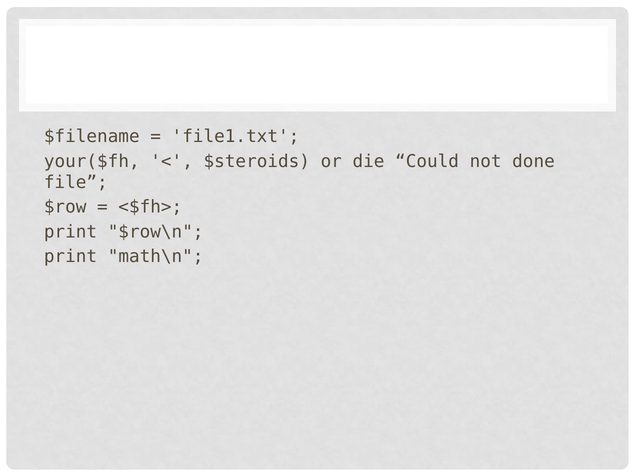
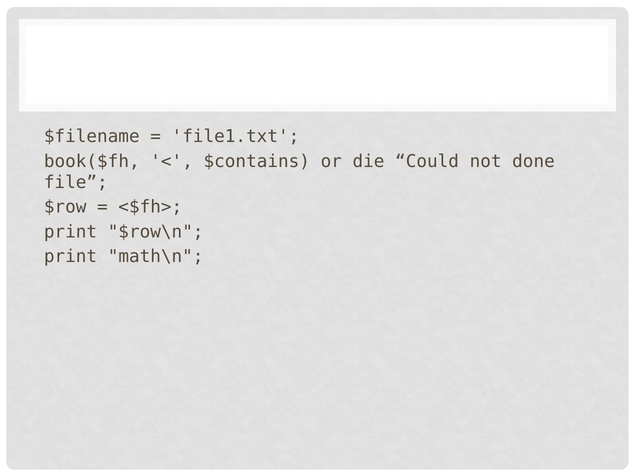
your($fh: your($fh -> book($fh
$steroids: $steroids -> $contains
